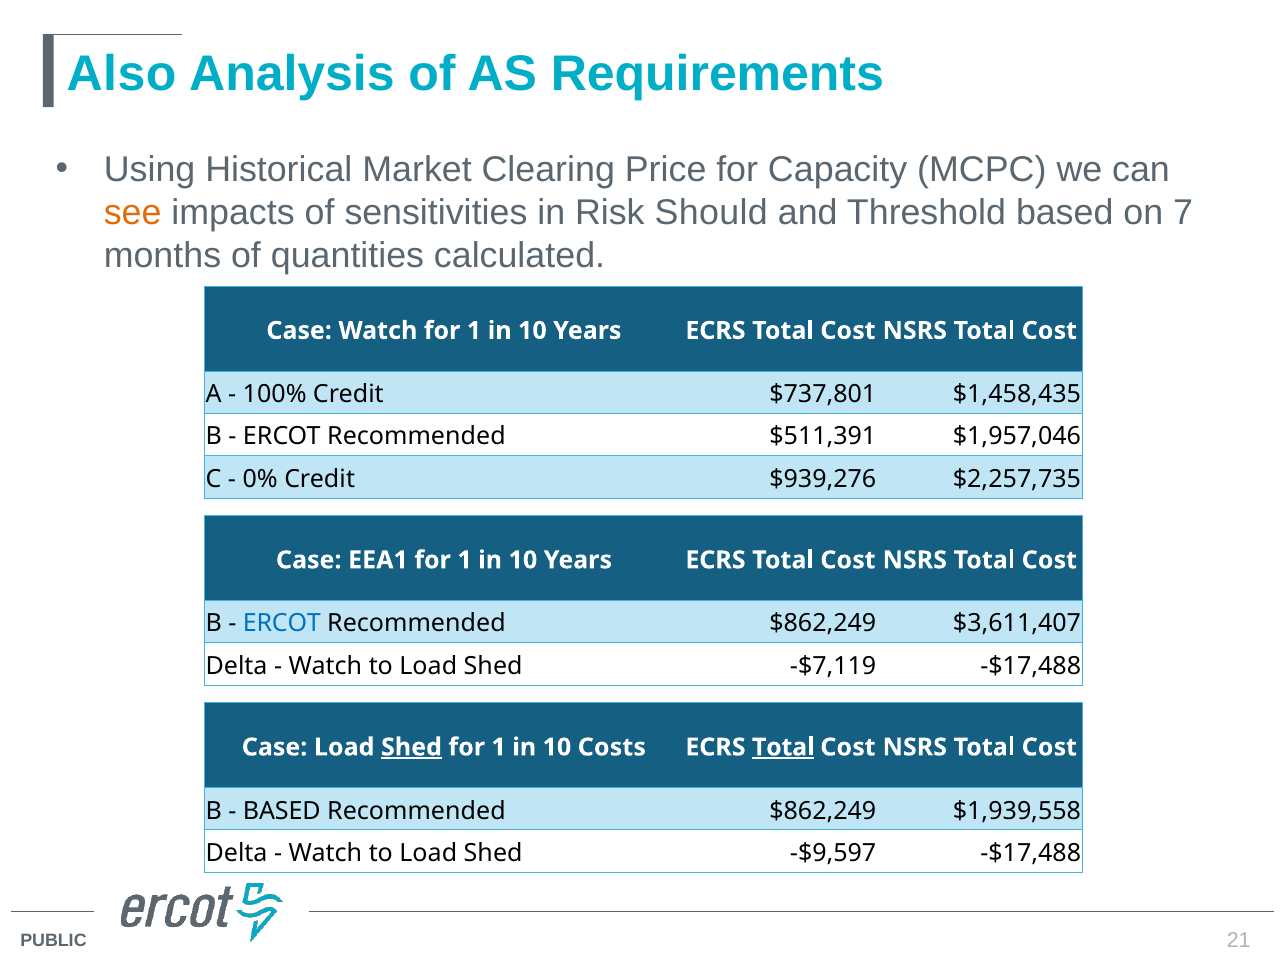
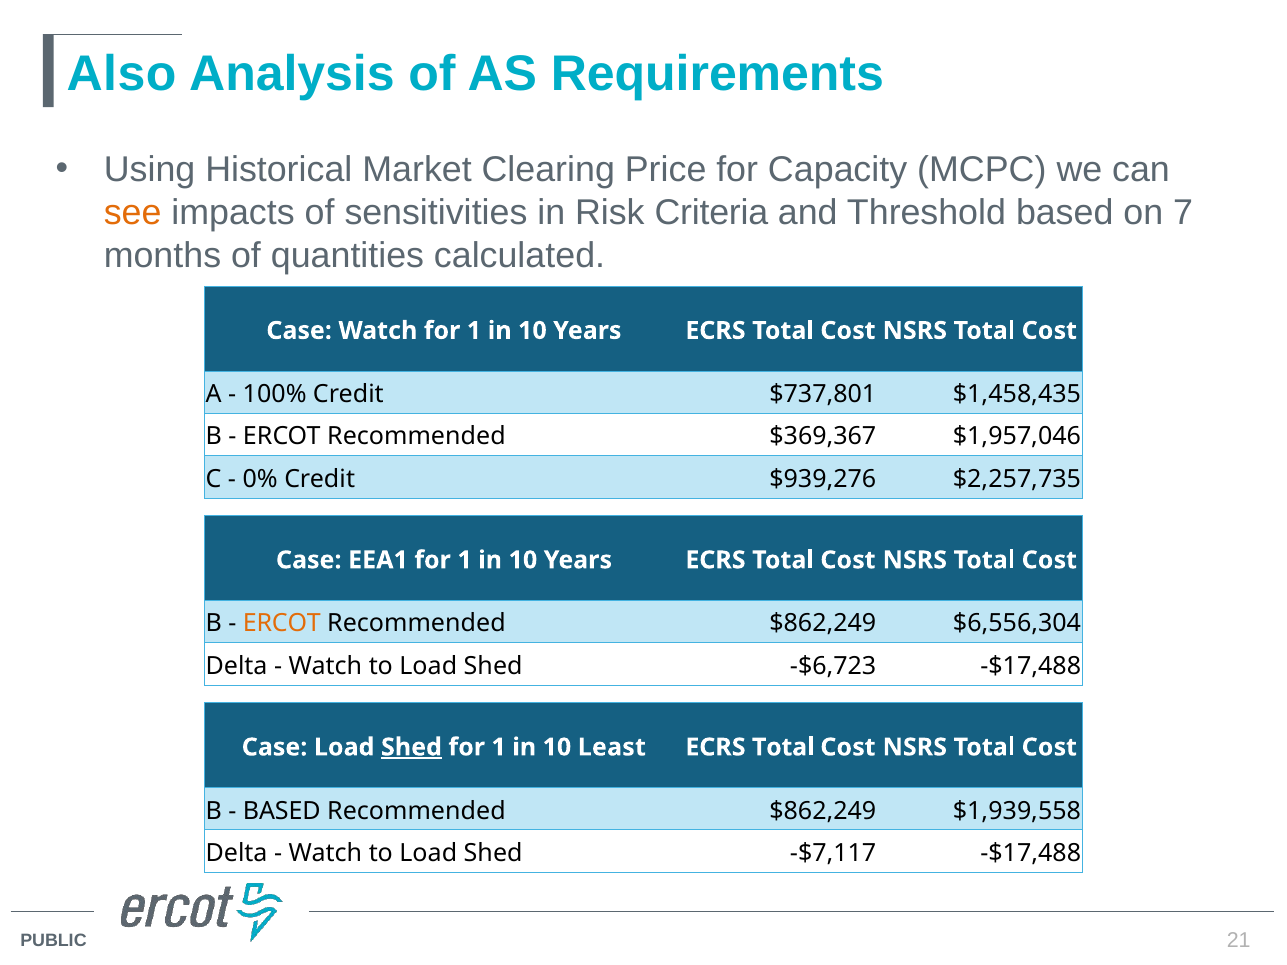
Should: Should -> Criteria
$511,391: $511,391 -> $369,367
ERCOT at (282, 624) colour: blue -> orange
$3,611,407: $3,611,407 -> $6,556,304
-$7,119: -$7,119 -> -$6,723
Costs: Costs -> Least
Total at (783, 747) underline: present -> none
-$9,597: -$9,597 -> -$7,117
